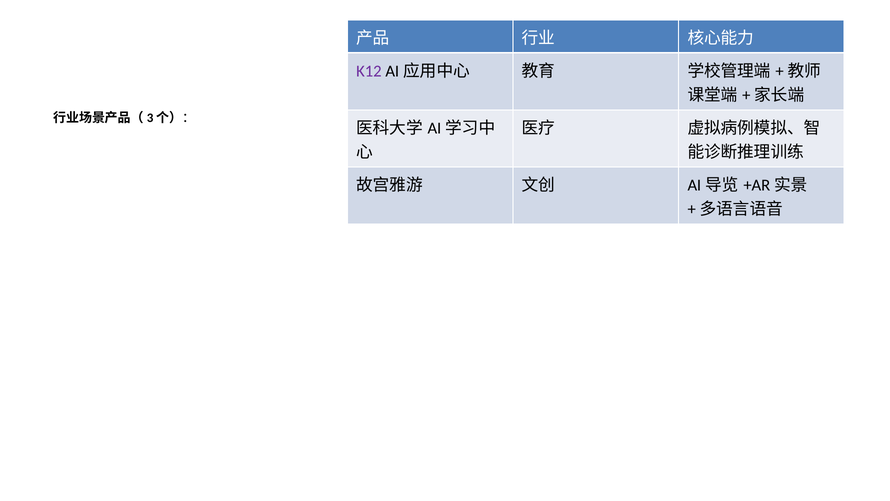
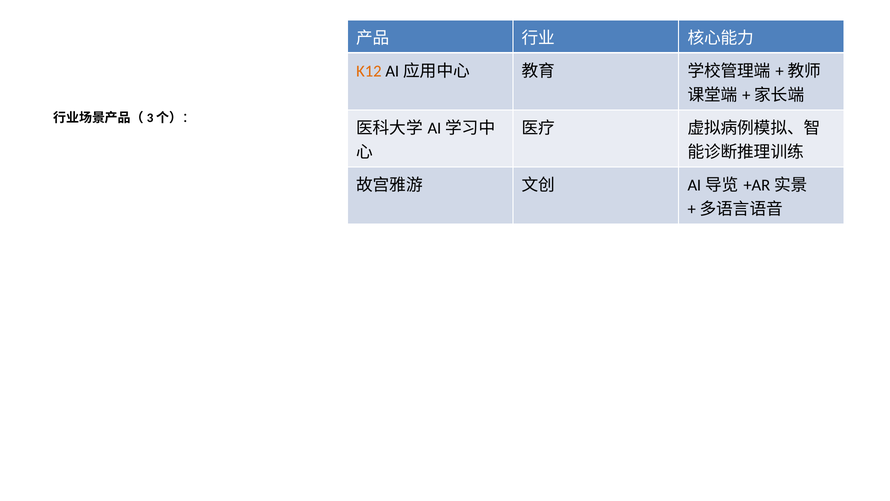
K12 colour: purple -> orange
